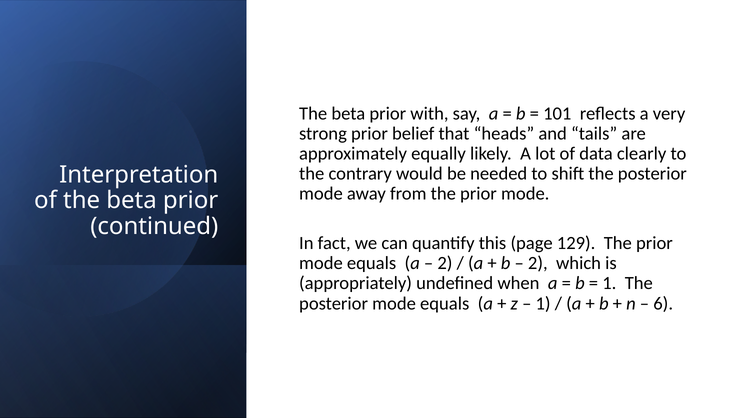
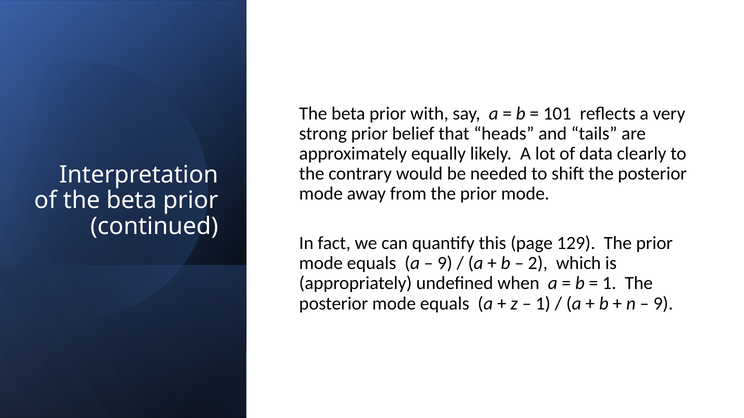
2 at (445, 264): 2 -> 9
6 at (663, 304): 6 -> 9
